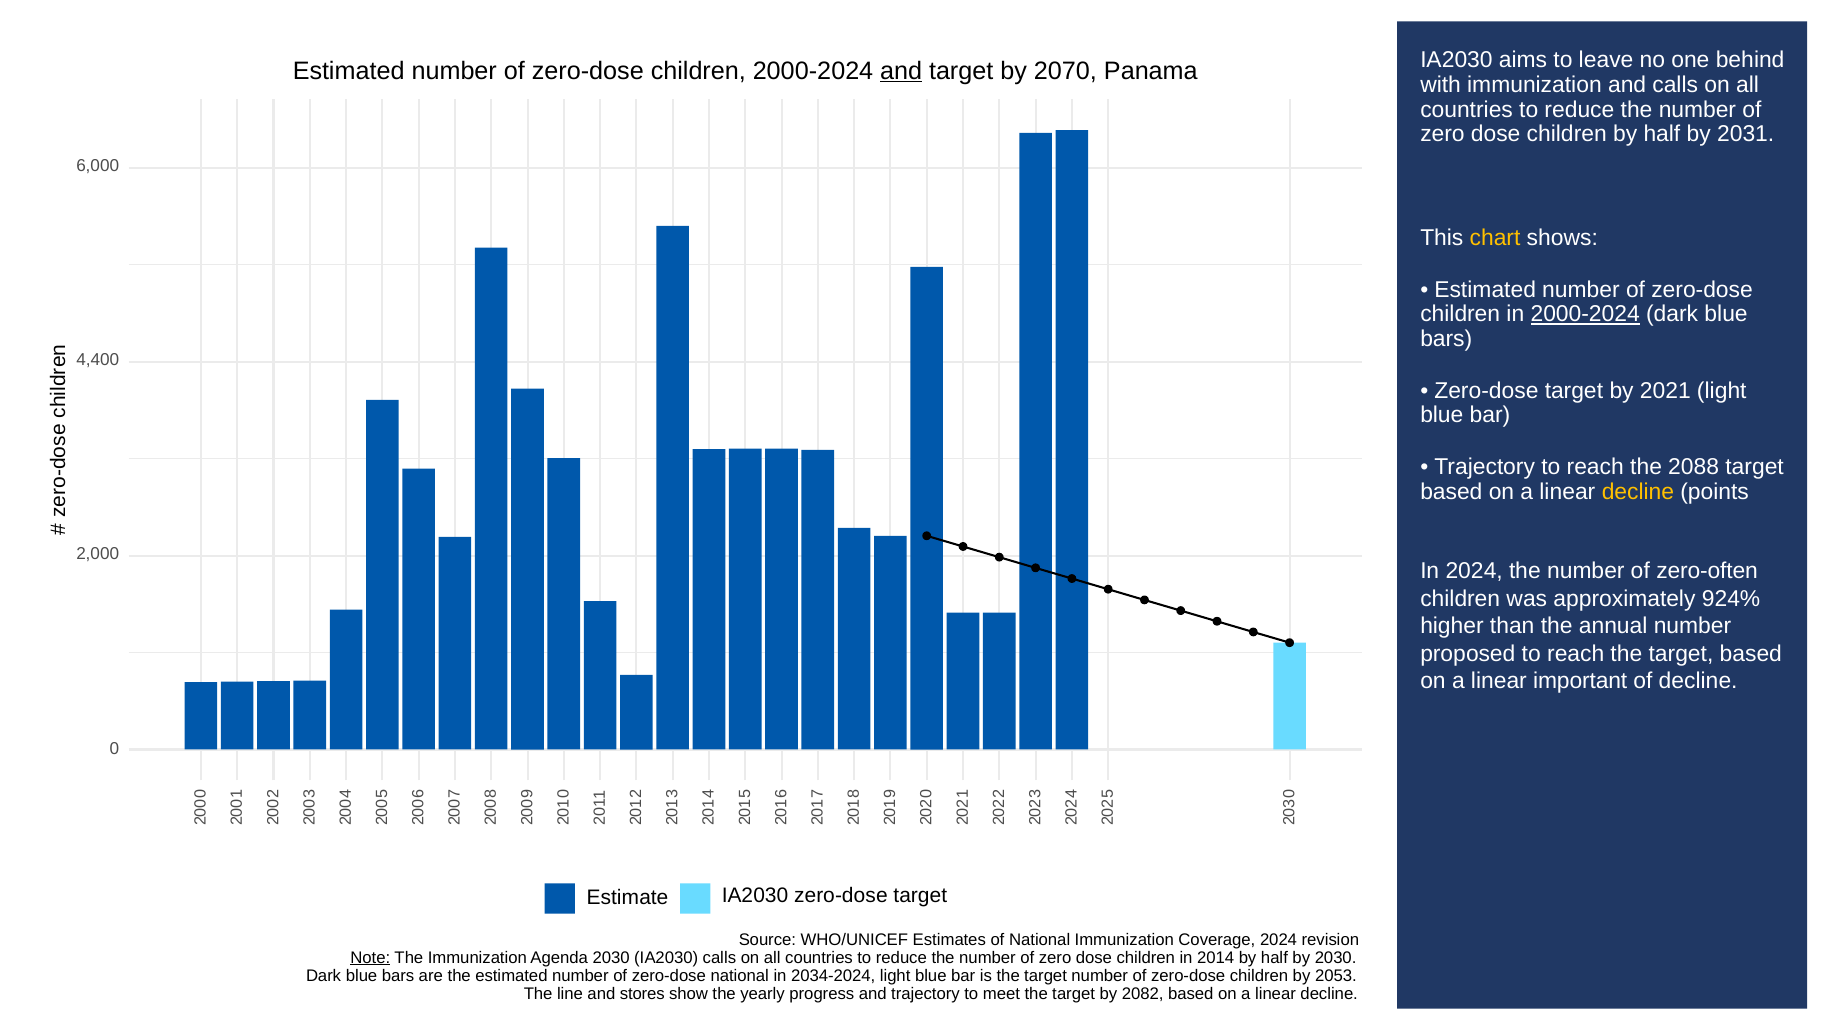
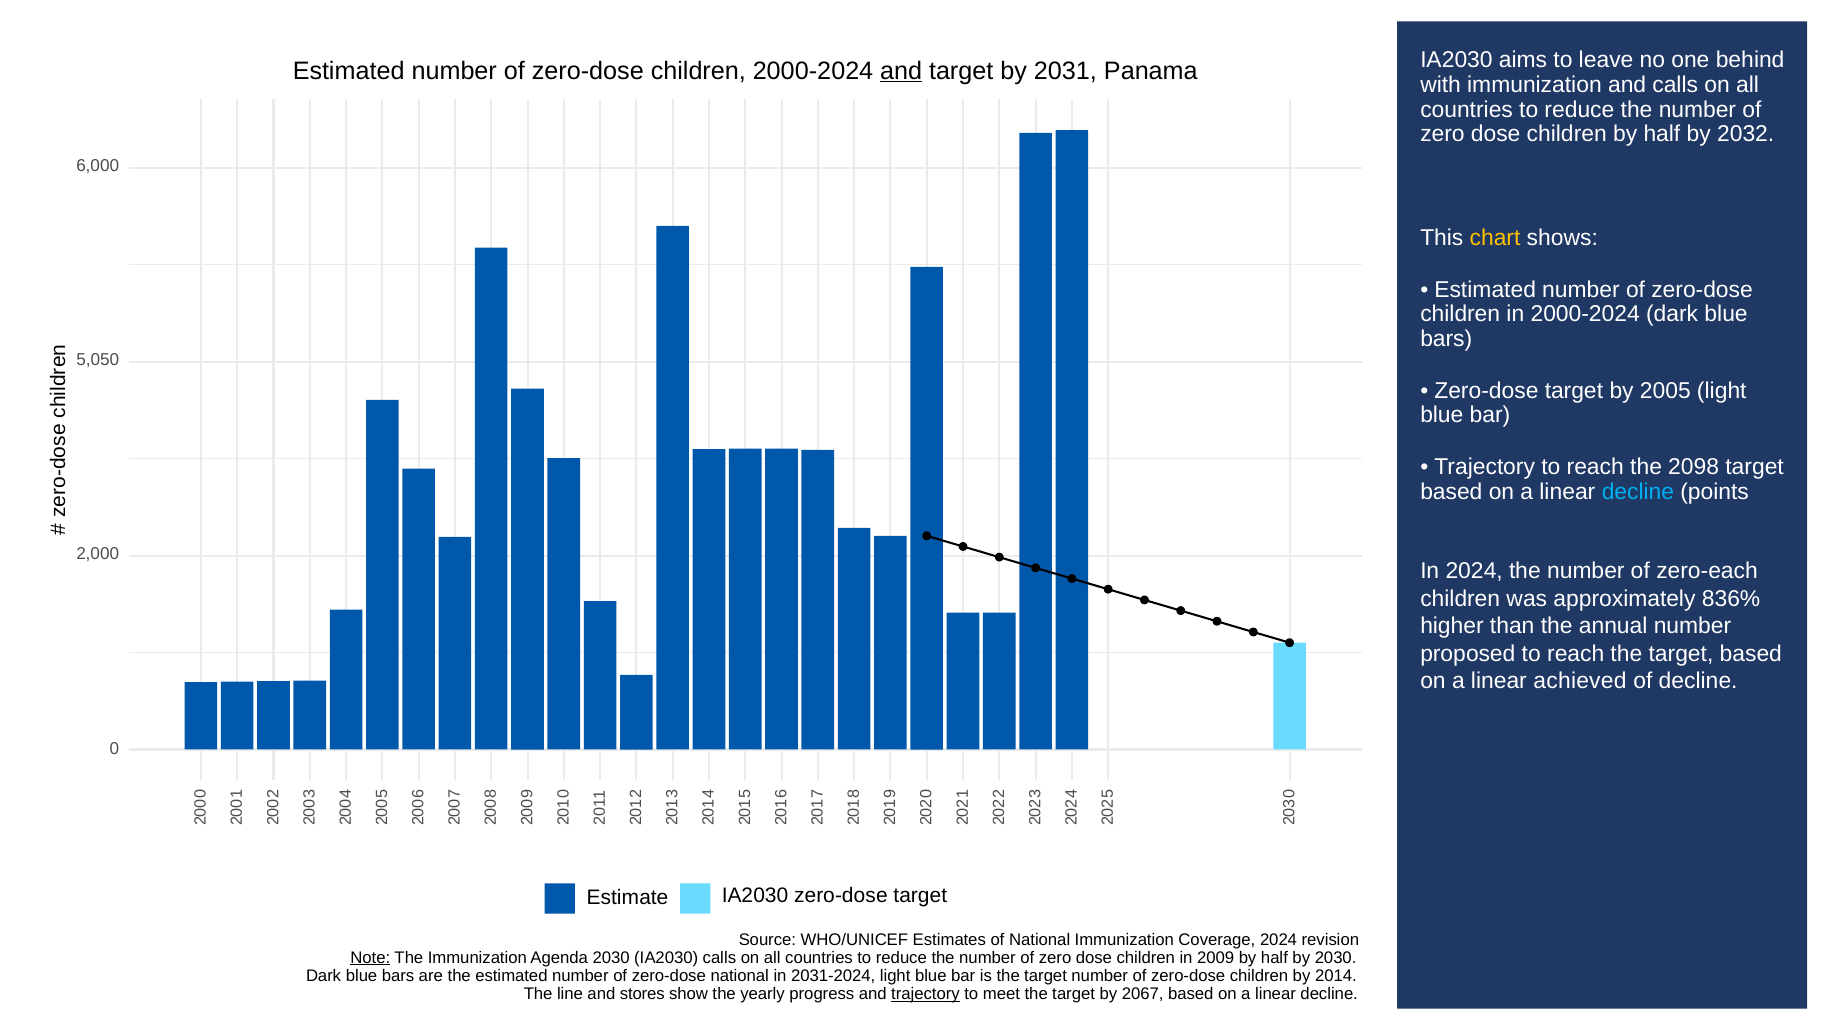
2070: 2070 -> 2031
2031: 2031 -> 2032
2000-2024 at (1585, 314) underline: present -> none
4,400: 4,400 -> 5,050
2021: 2021 -> 2005
2088: 2088 -> 2098
decline at (1638, 492) colour: yellow -> light blue
zero-often: zero-often -> zero-each
924%: 924% -> 836%
important: important -> achieved
2014: 2014 -> 2009
2034-2024: 2034-2024 -> 2031-2024
2053: 2053 -> 2014
trajectory at (925, 993) underline: none -> present
2082: 2082 -> 2067
